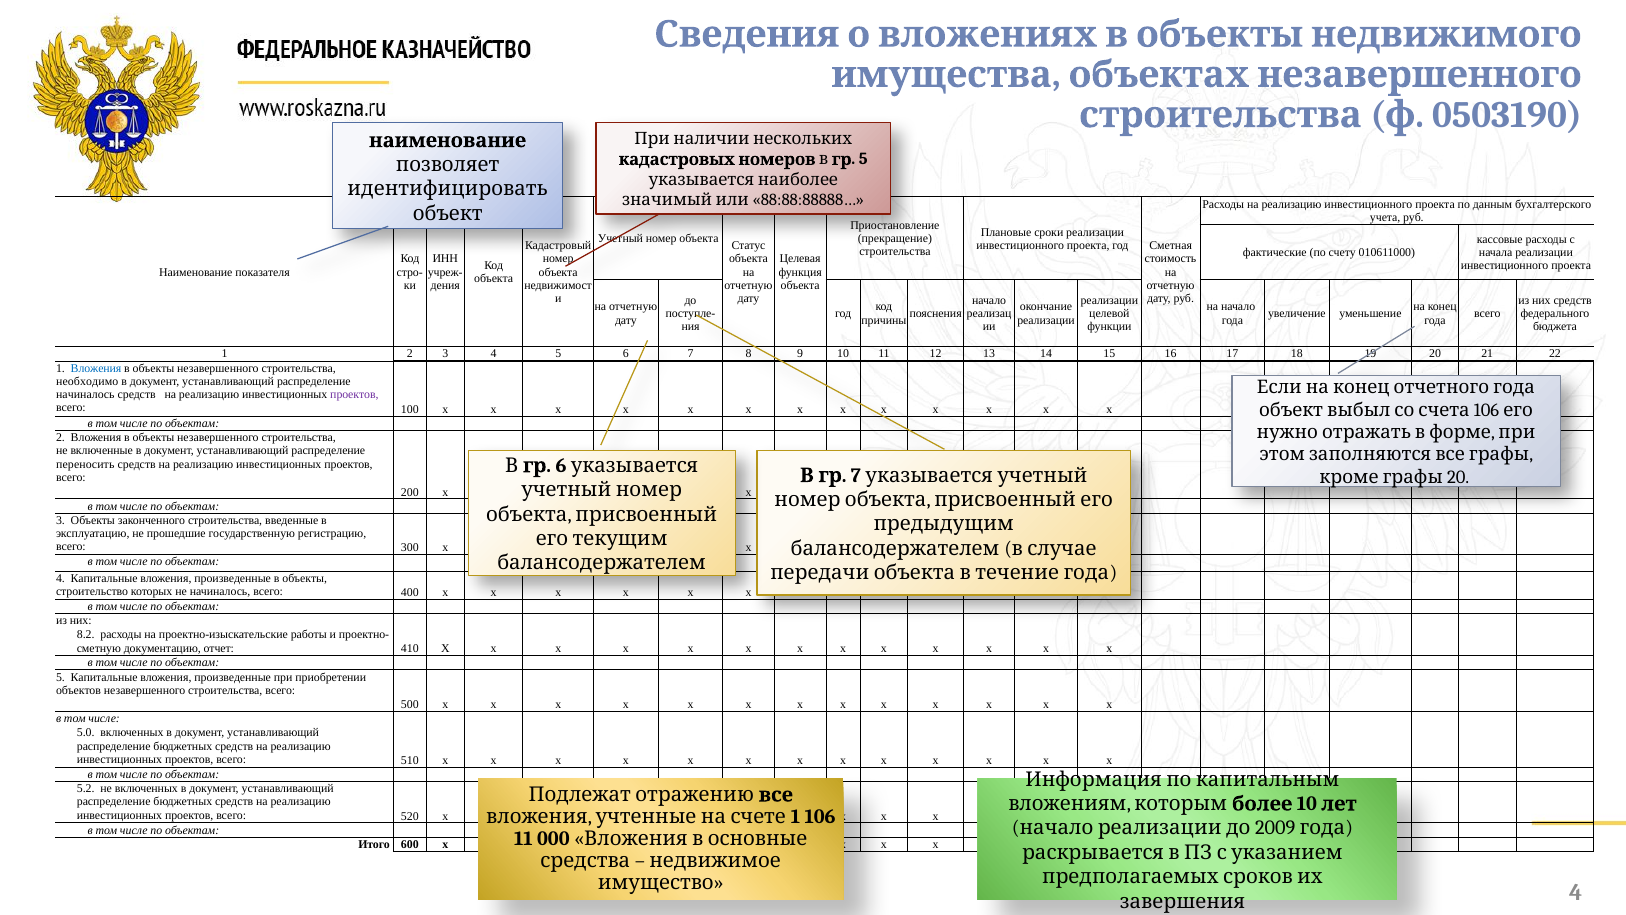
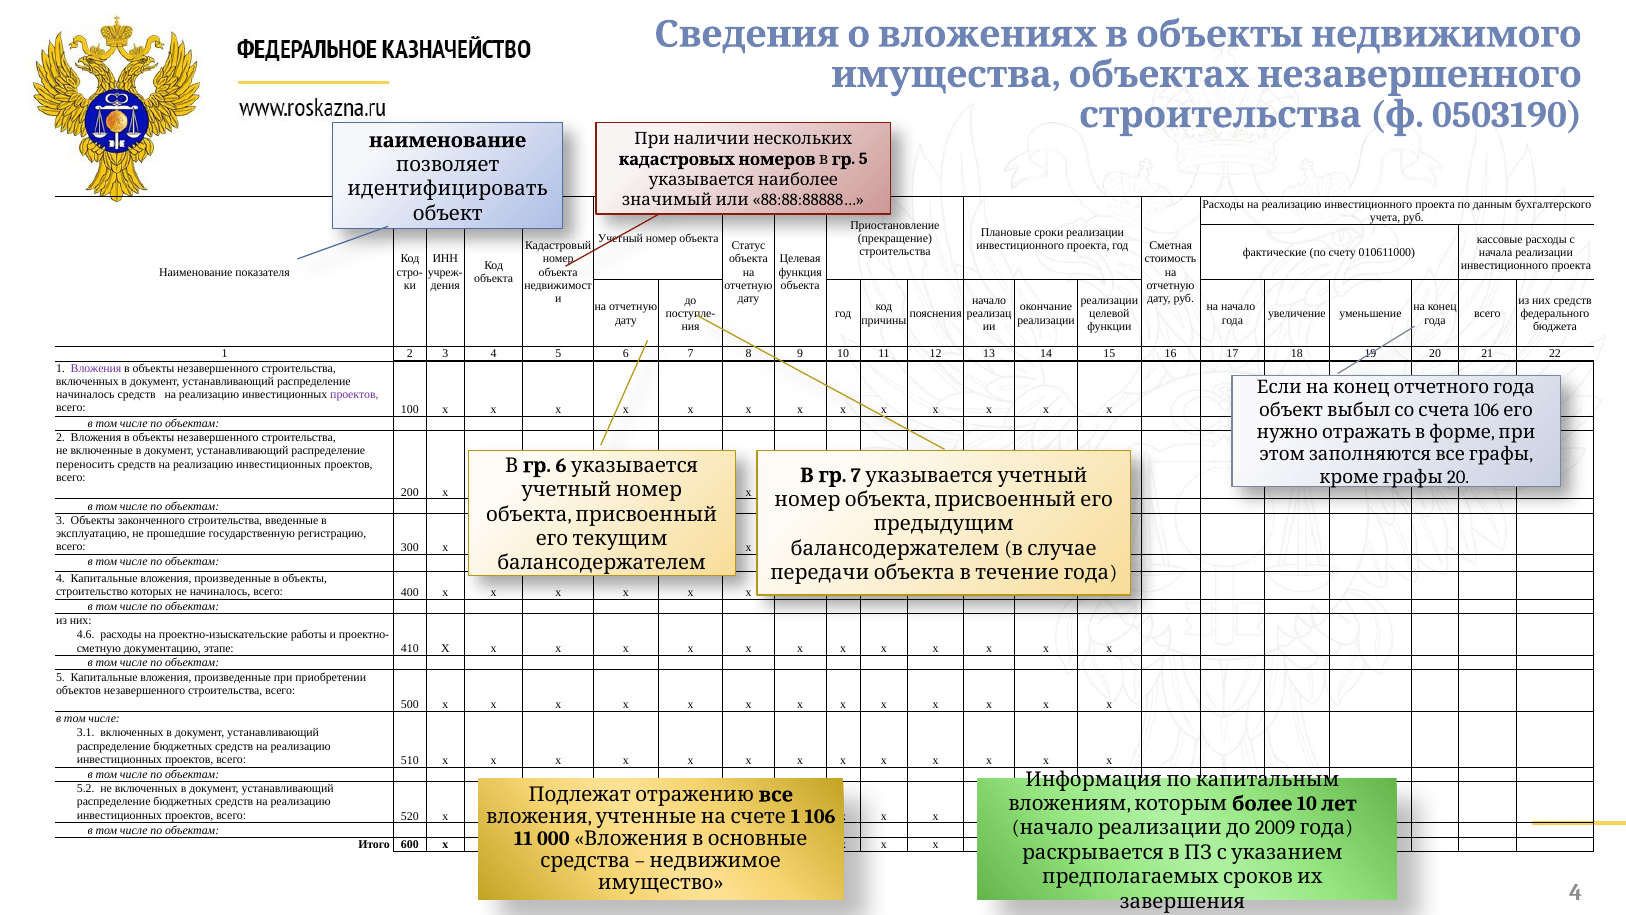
Вложения at (96, 368) colour: blue -> purple
необходимо at (87, 381): необходимо -> включенных
8.2: 8.2 -> 4.6
отчет: отчет -> этапе
5.0: 5.0 -> 3.1
